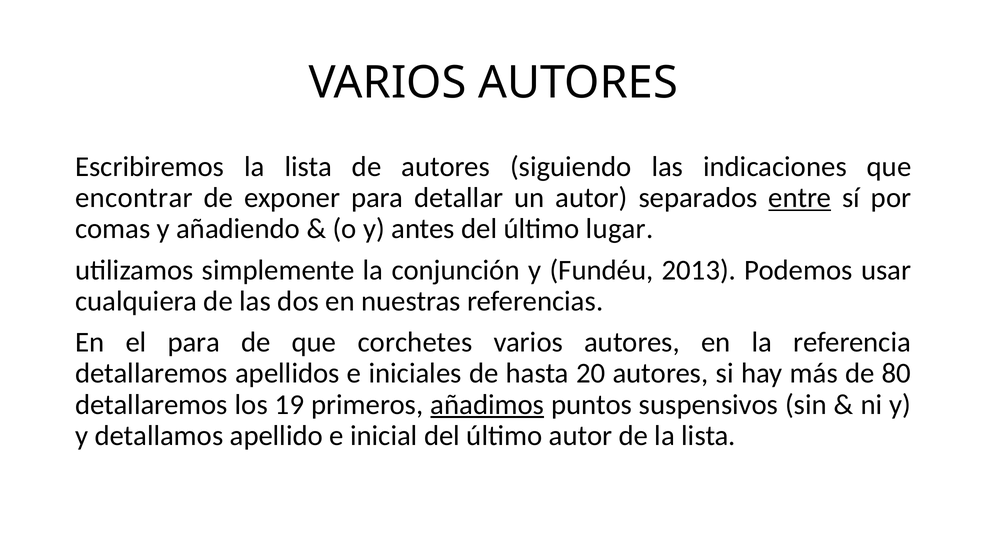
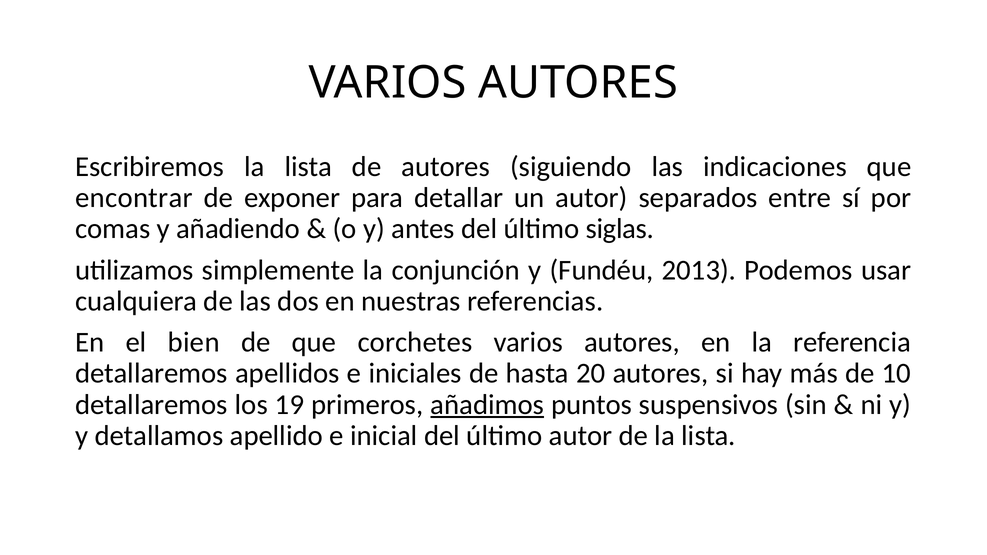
entre underline: present -> none
lugar: lugar -> siglas
el para: para -> bien
80: 80 -> 10
